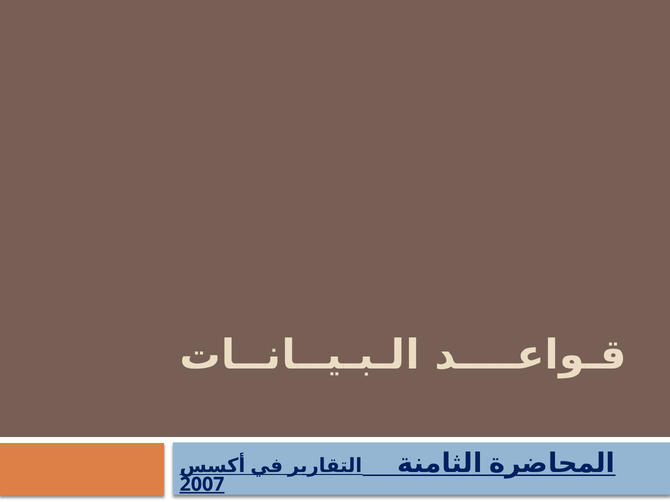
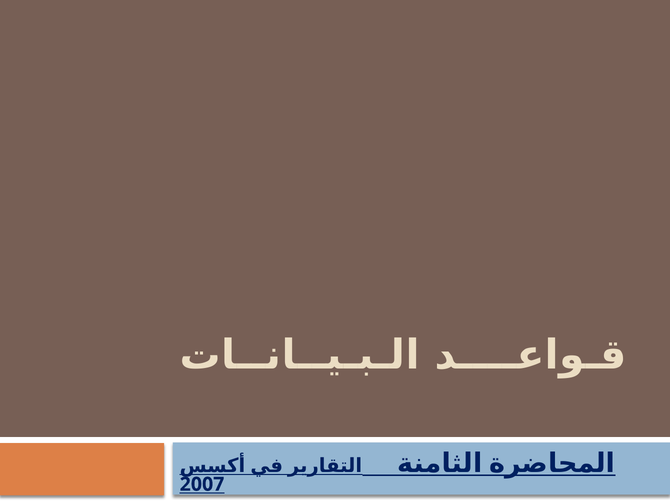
2007 underline: present -> none
